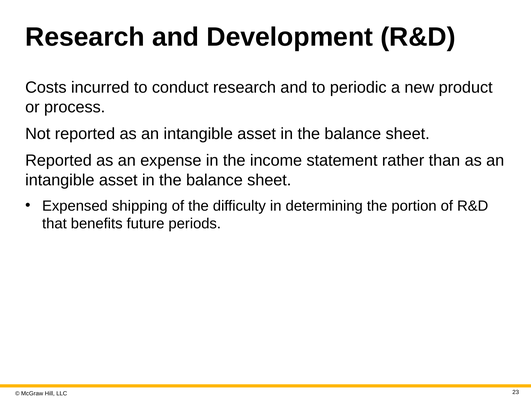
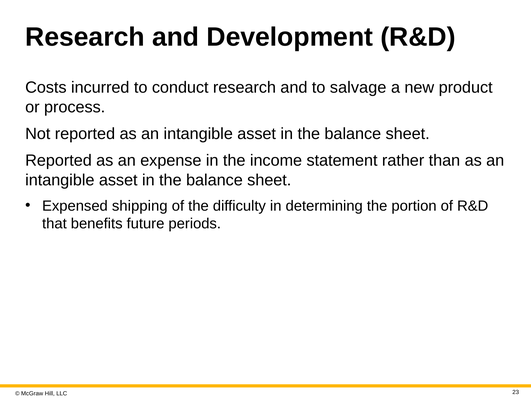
periodic: periodic -> salvage
